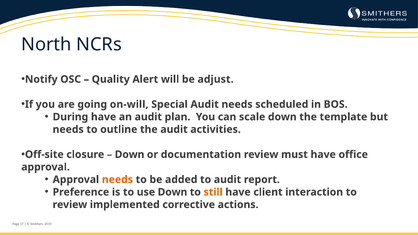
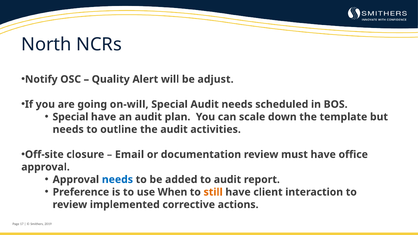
During at (70, 117): During -> Special
Down at (130, 155): Down -> Email
needs at (117, 180) colour: orange -> blue
use Down: Down -> When
